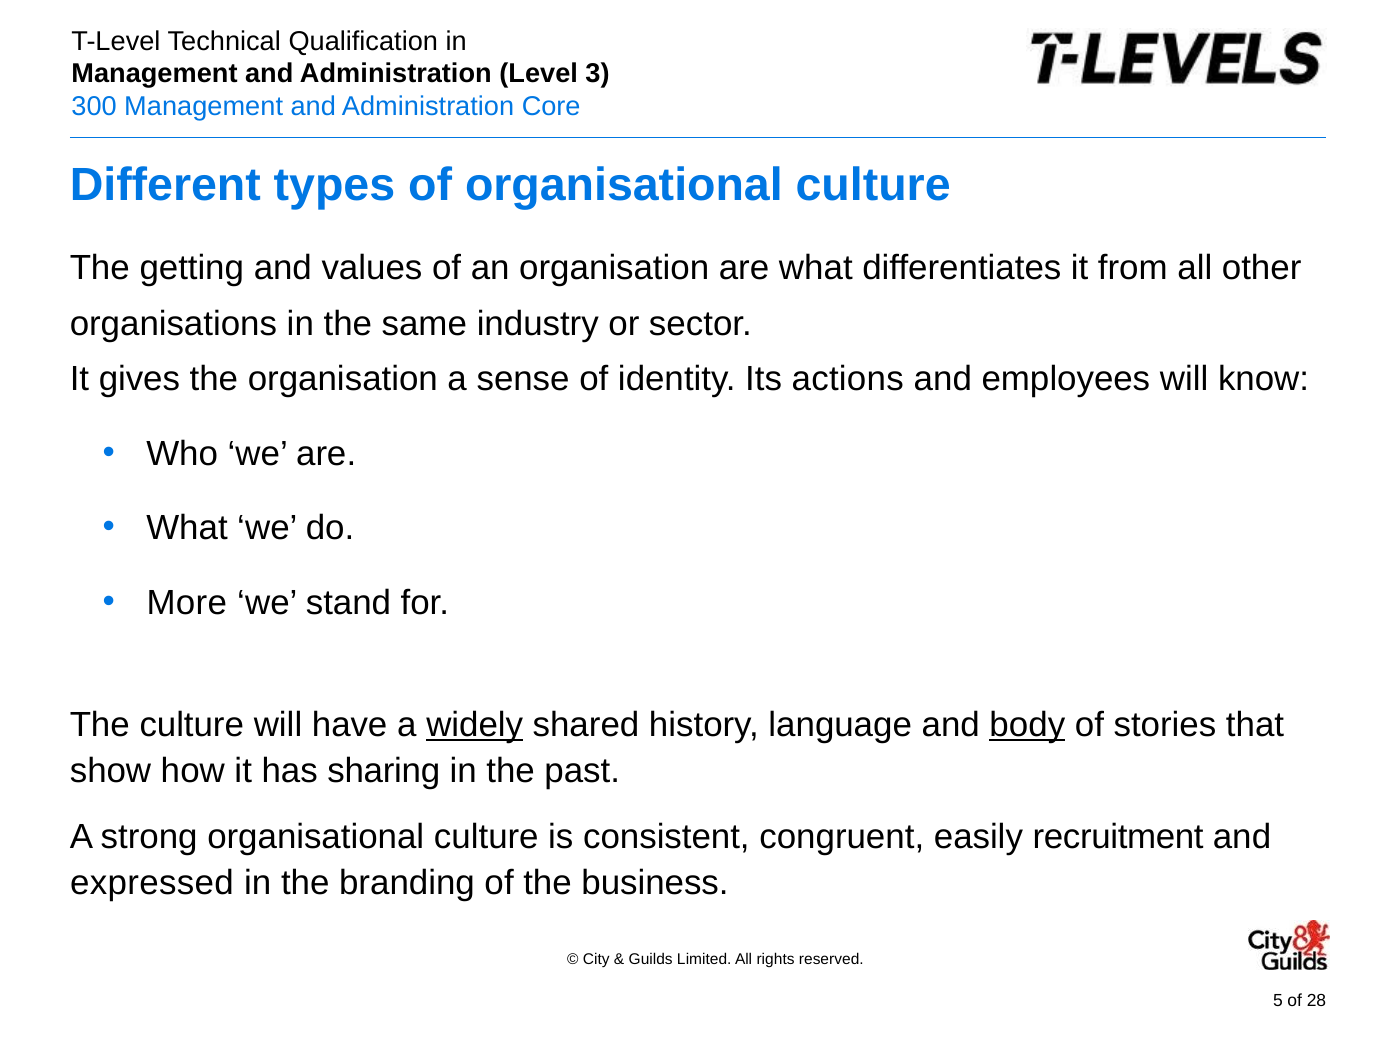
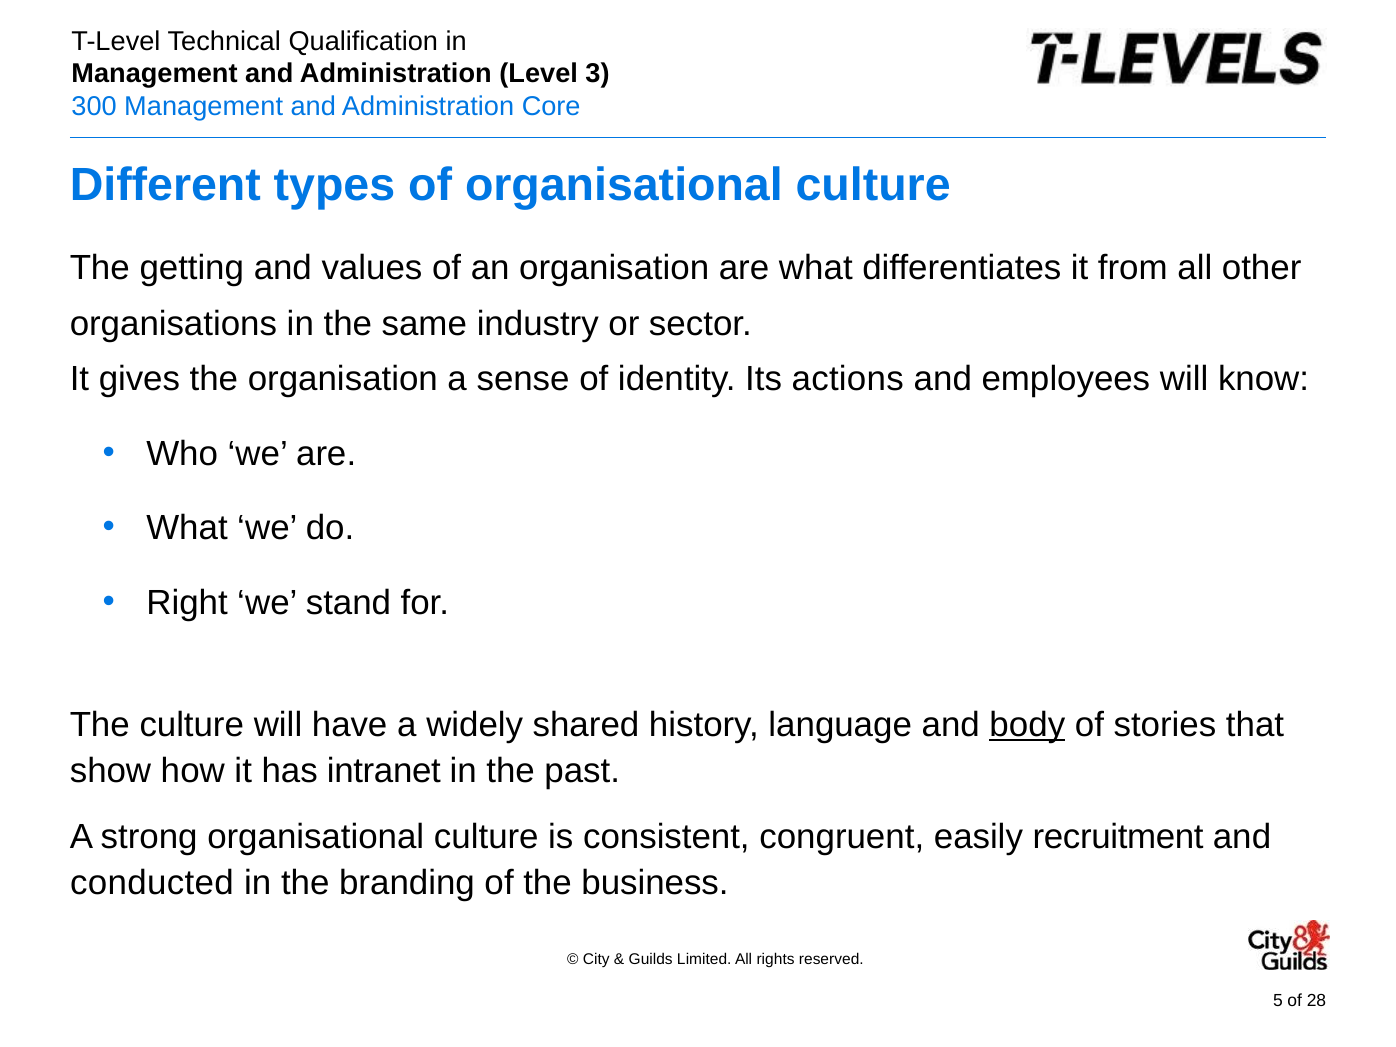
More: More -> Right
widely underline: present -> none
sharing: sharing -> intranet
expressed: expressed -> conducted
